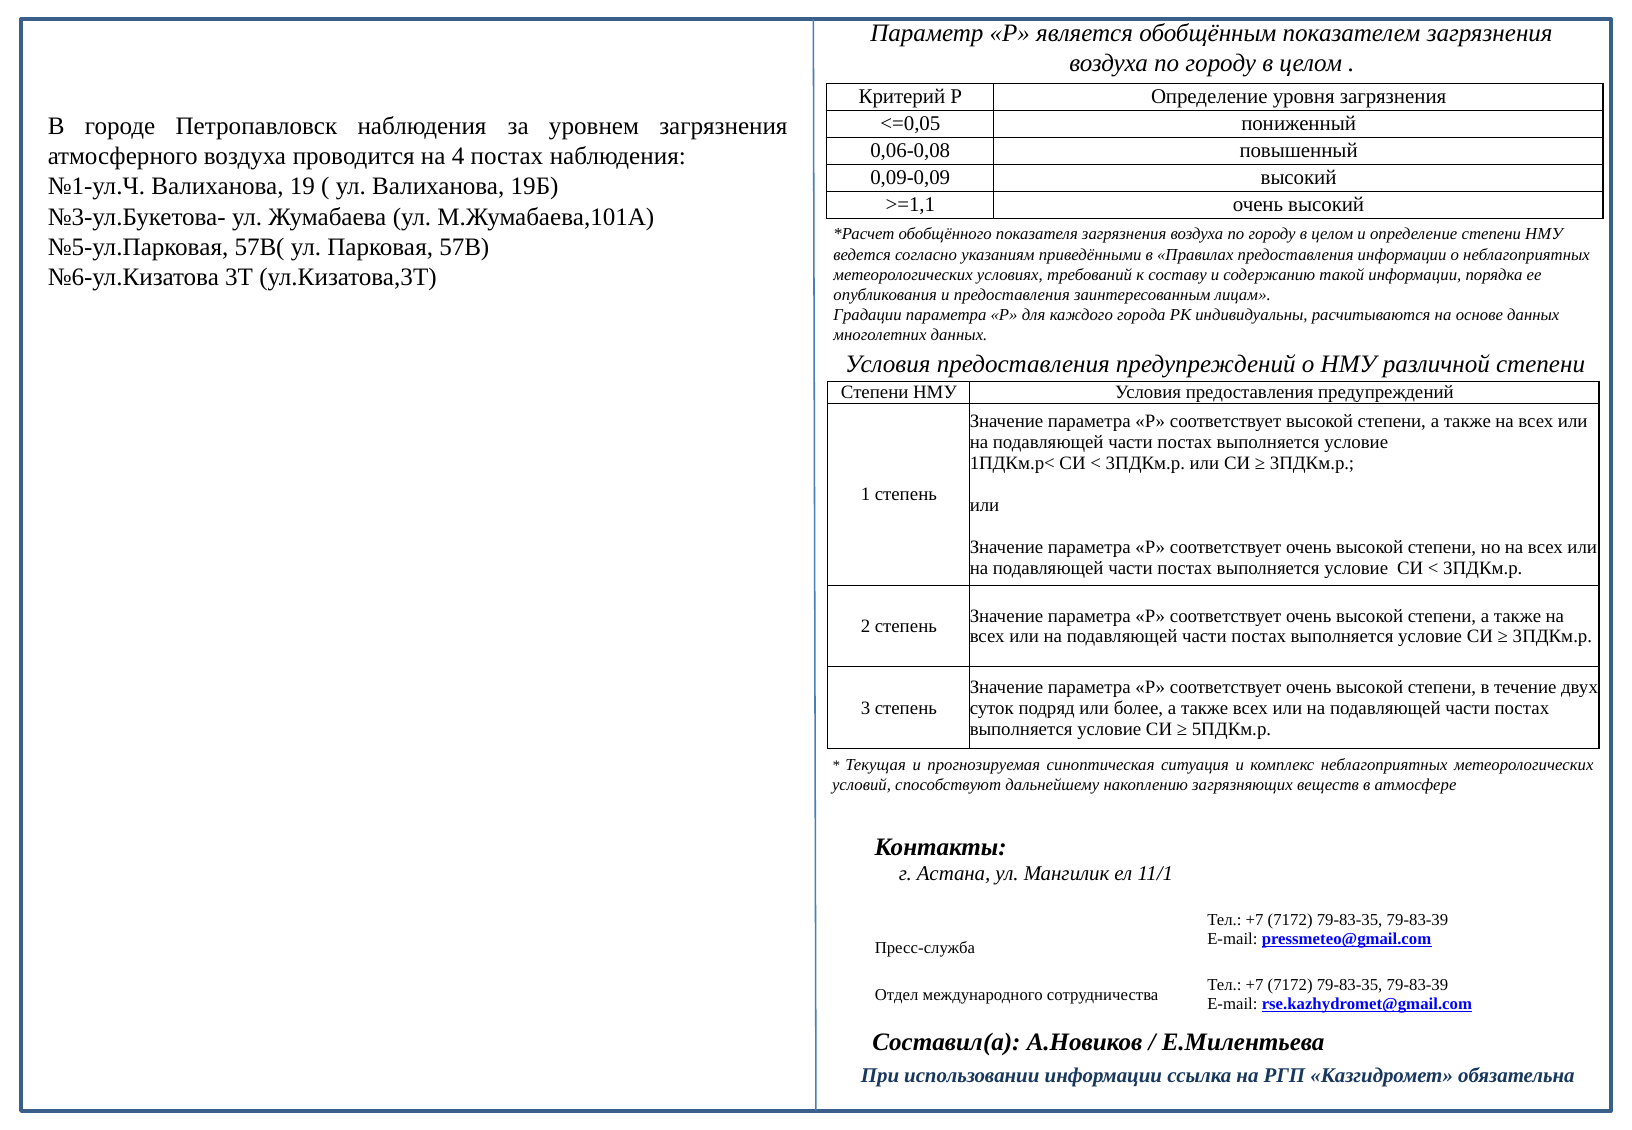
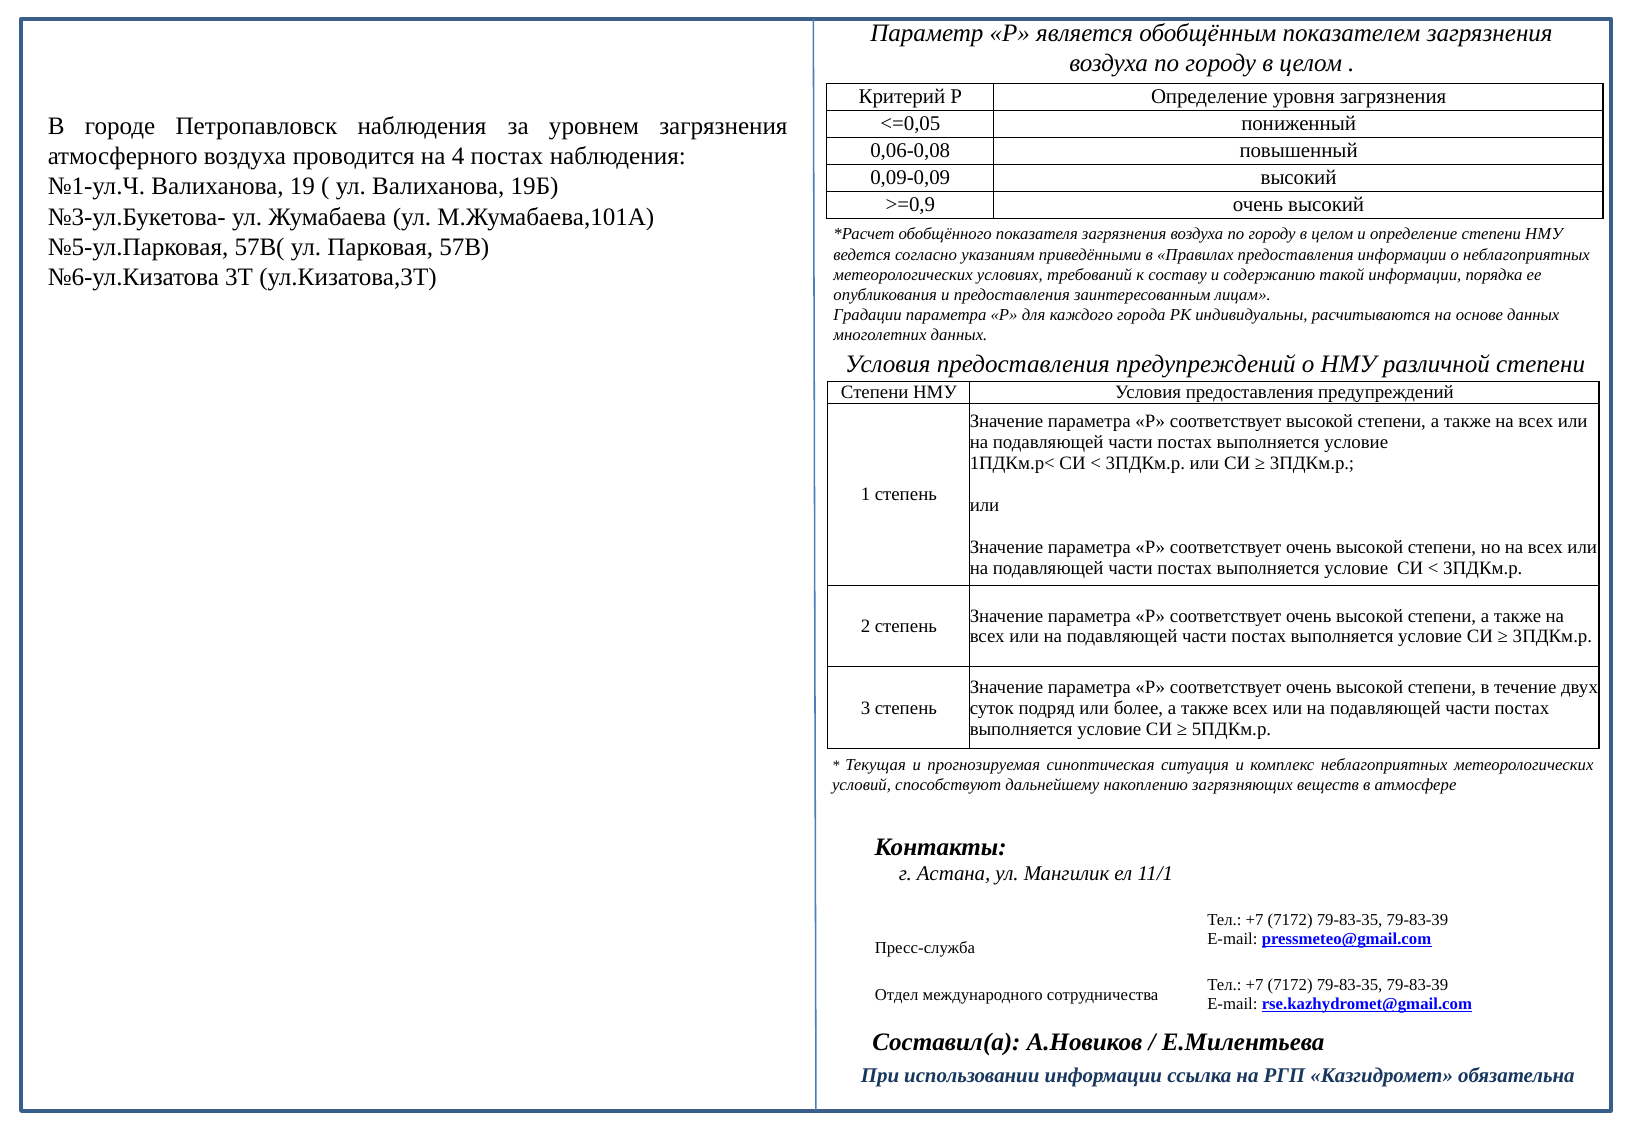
>=1,1: >=1,1 -> >=0,9
